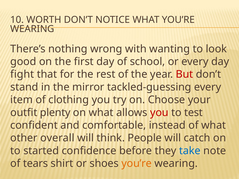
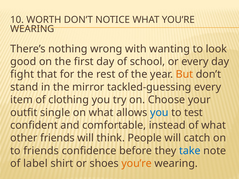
But colour: red -> orange
plenty: plenty -> single
you at (159, 113) colour: red -> blue
other overall: overall -> friends
to started: started -> friends
tears: tears -> label
